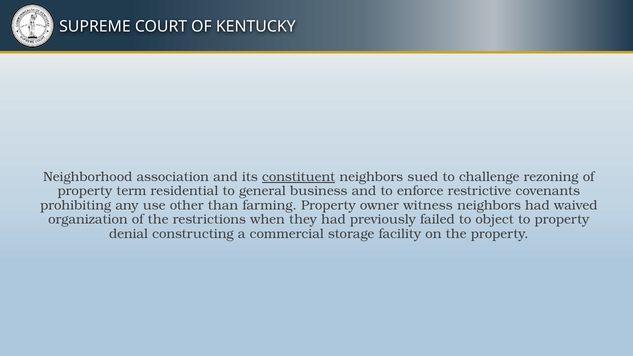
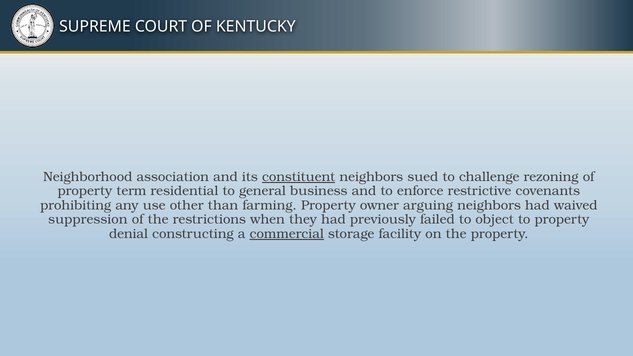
witness: witness -> arguing
organization: organization -> suppression
commercial underline: none -> present
